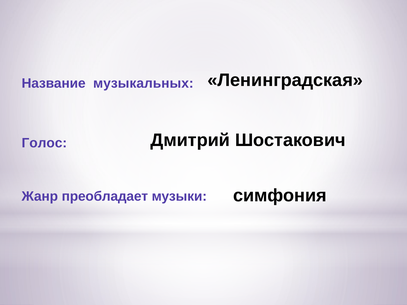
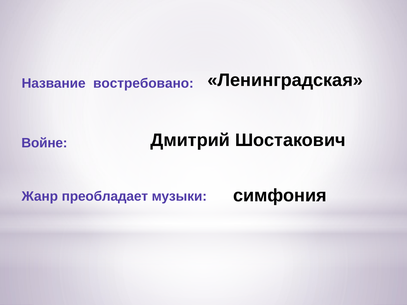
музыкальных: музыкальных -> востребовано
Голос: Голос -> Войне
